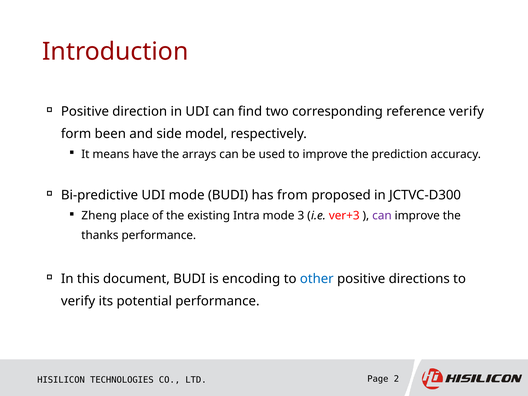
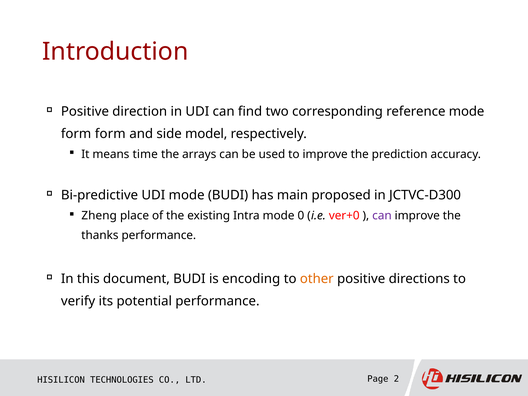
reference verify: verify -> mode
form been: been -> form
have: have -> time
from: from -> main
3: 3 -> 0
ver+3: ver+3 -> ver+0
other colour: blue -> orange
